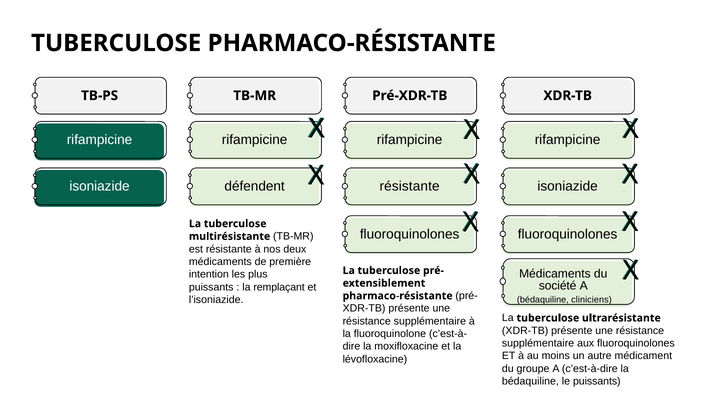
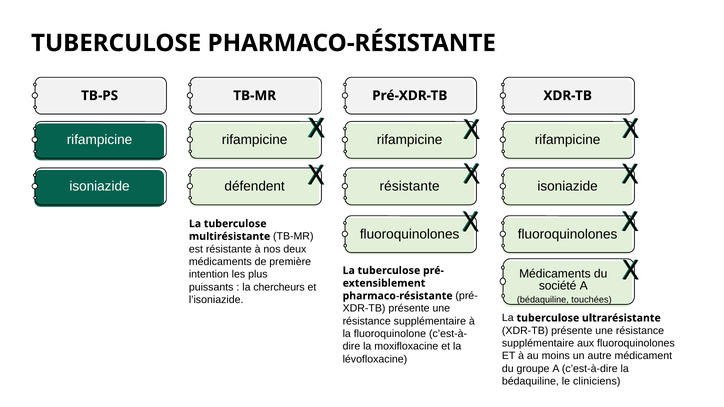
remplaçant: remplaçant -> chercheurs
cliniciens: cliniciens -> touchées
le puissants: puissants -> cliniciens
